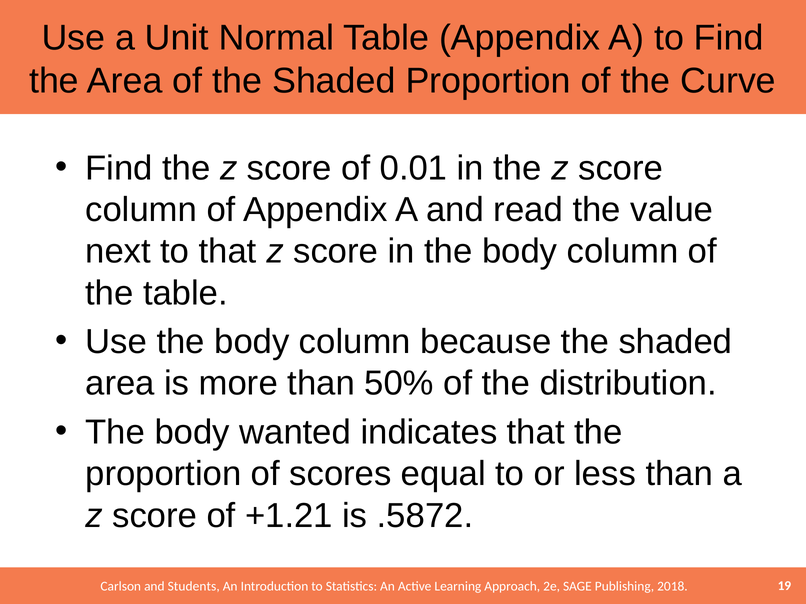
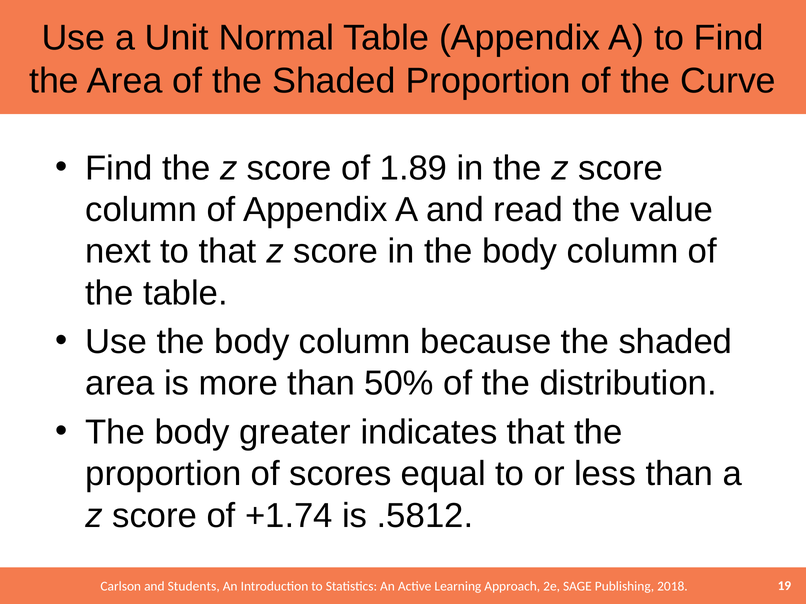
0.01: 0.01 -> 1.89
wanted: wanted -> greater
+1.21: +1.21 -> +1.74
.5872: .5872 -> .5812
